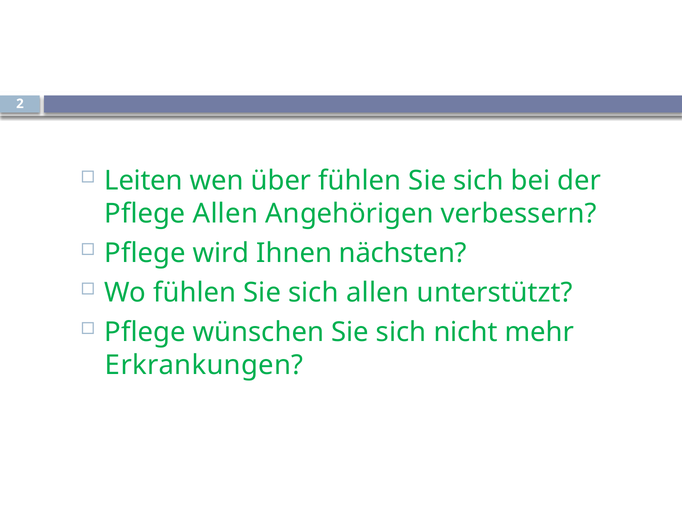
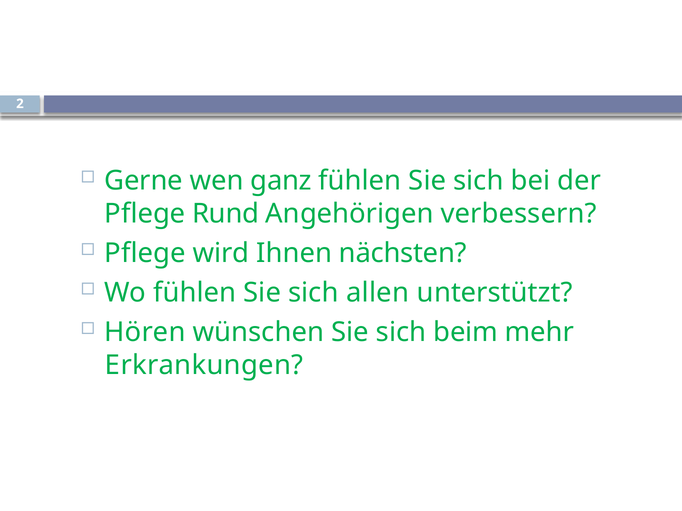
Leiten: Leiten -> Gerne
über: über -> ganz
Pflege Allen: Allen -> Rund
Pflege at (145, 332): Pflege -> Hören
nicht: nicht -> beim
